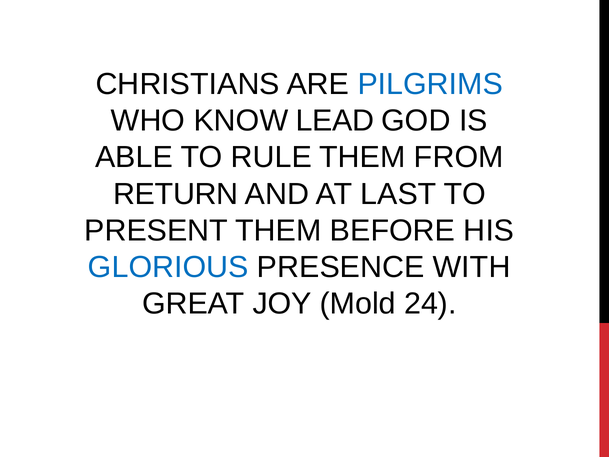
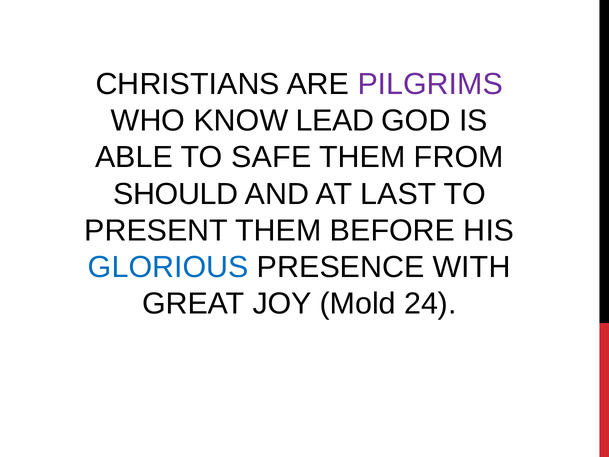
PILGRIMS colour: blue -> purple
RULE: RULE -> SAFE
RETURN: RETURN -> SHOULD
